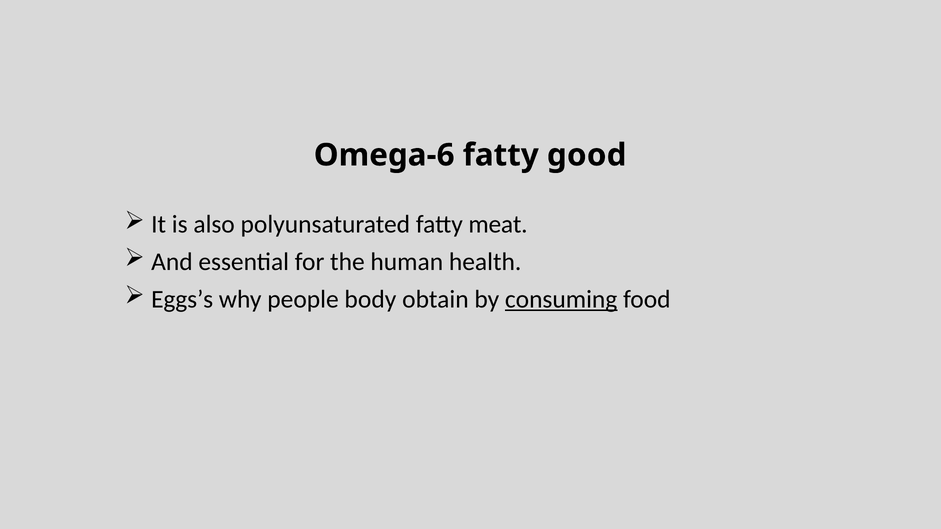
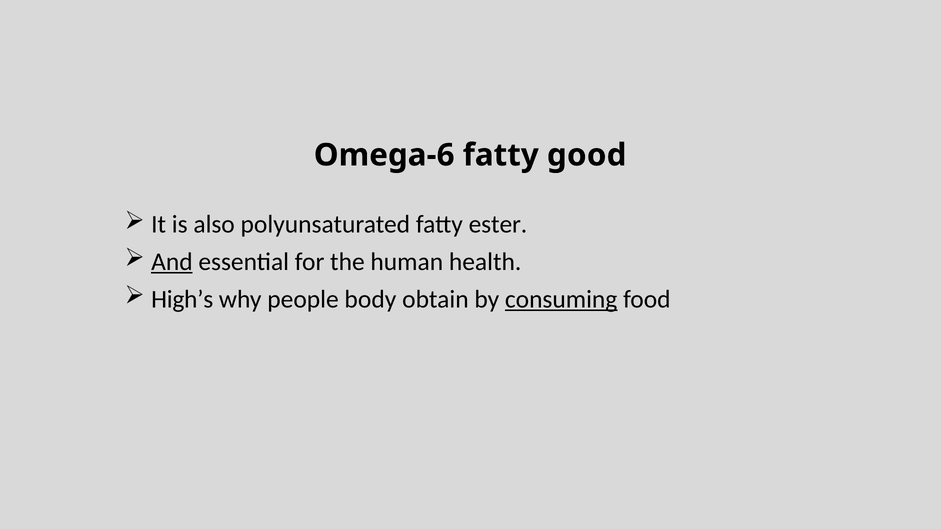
meat: meat -> ester
And underline: none -> present
Eggs’s: Eggs’s -> High’s
